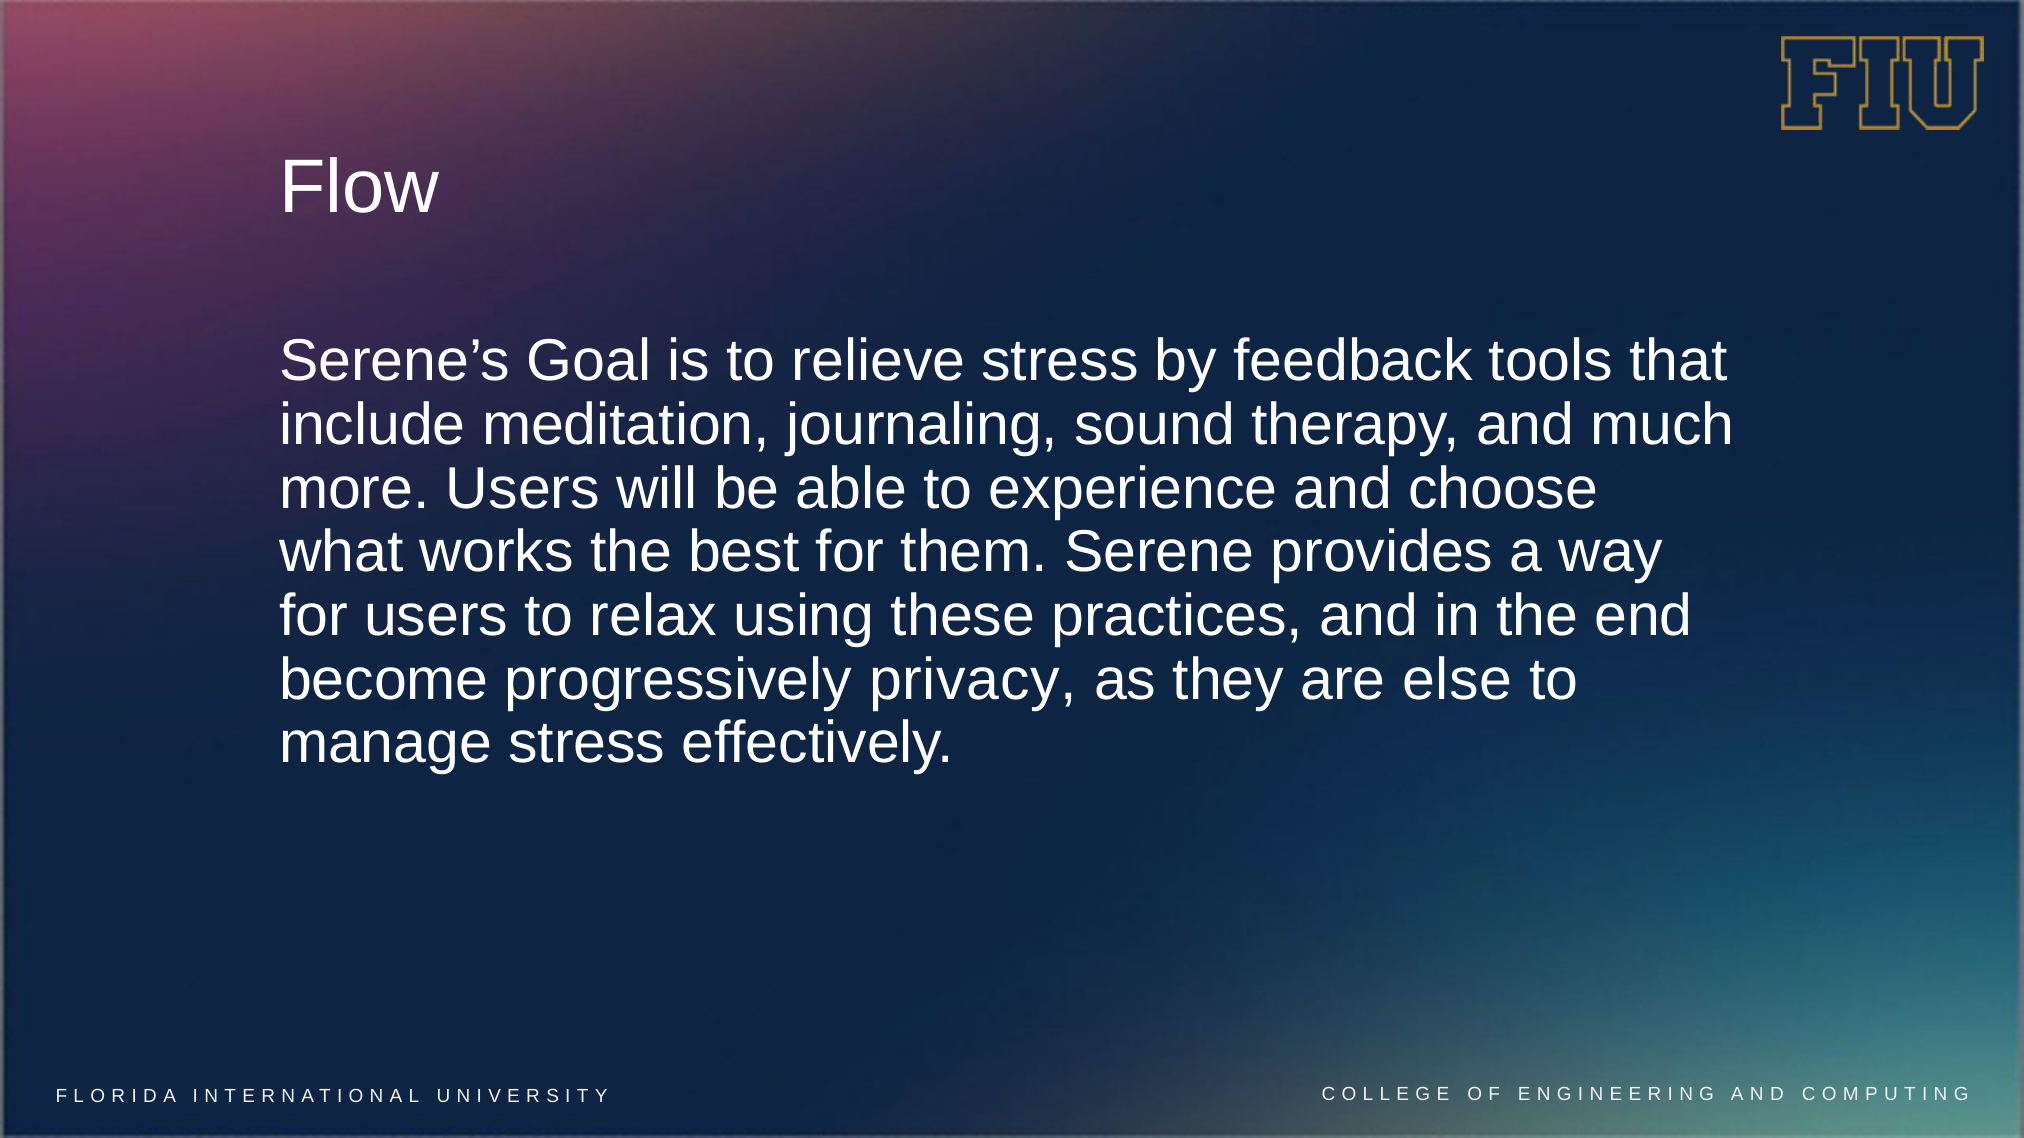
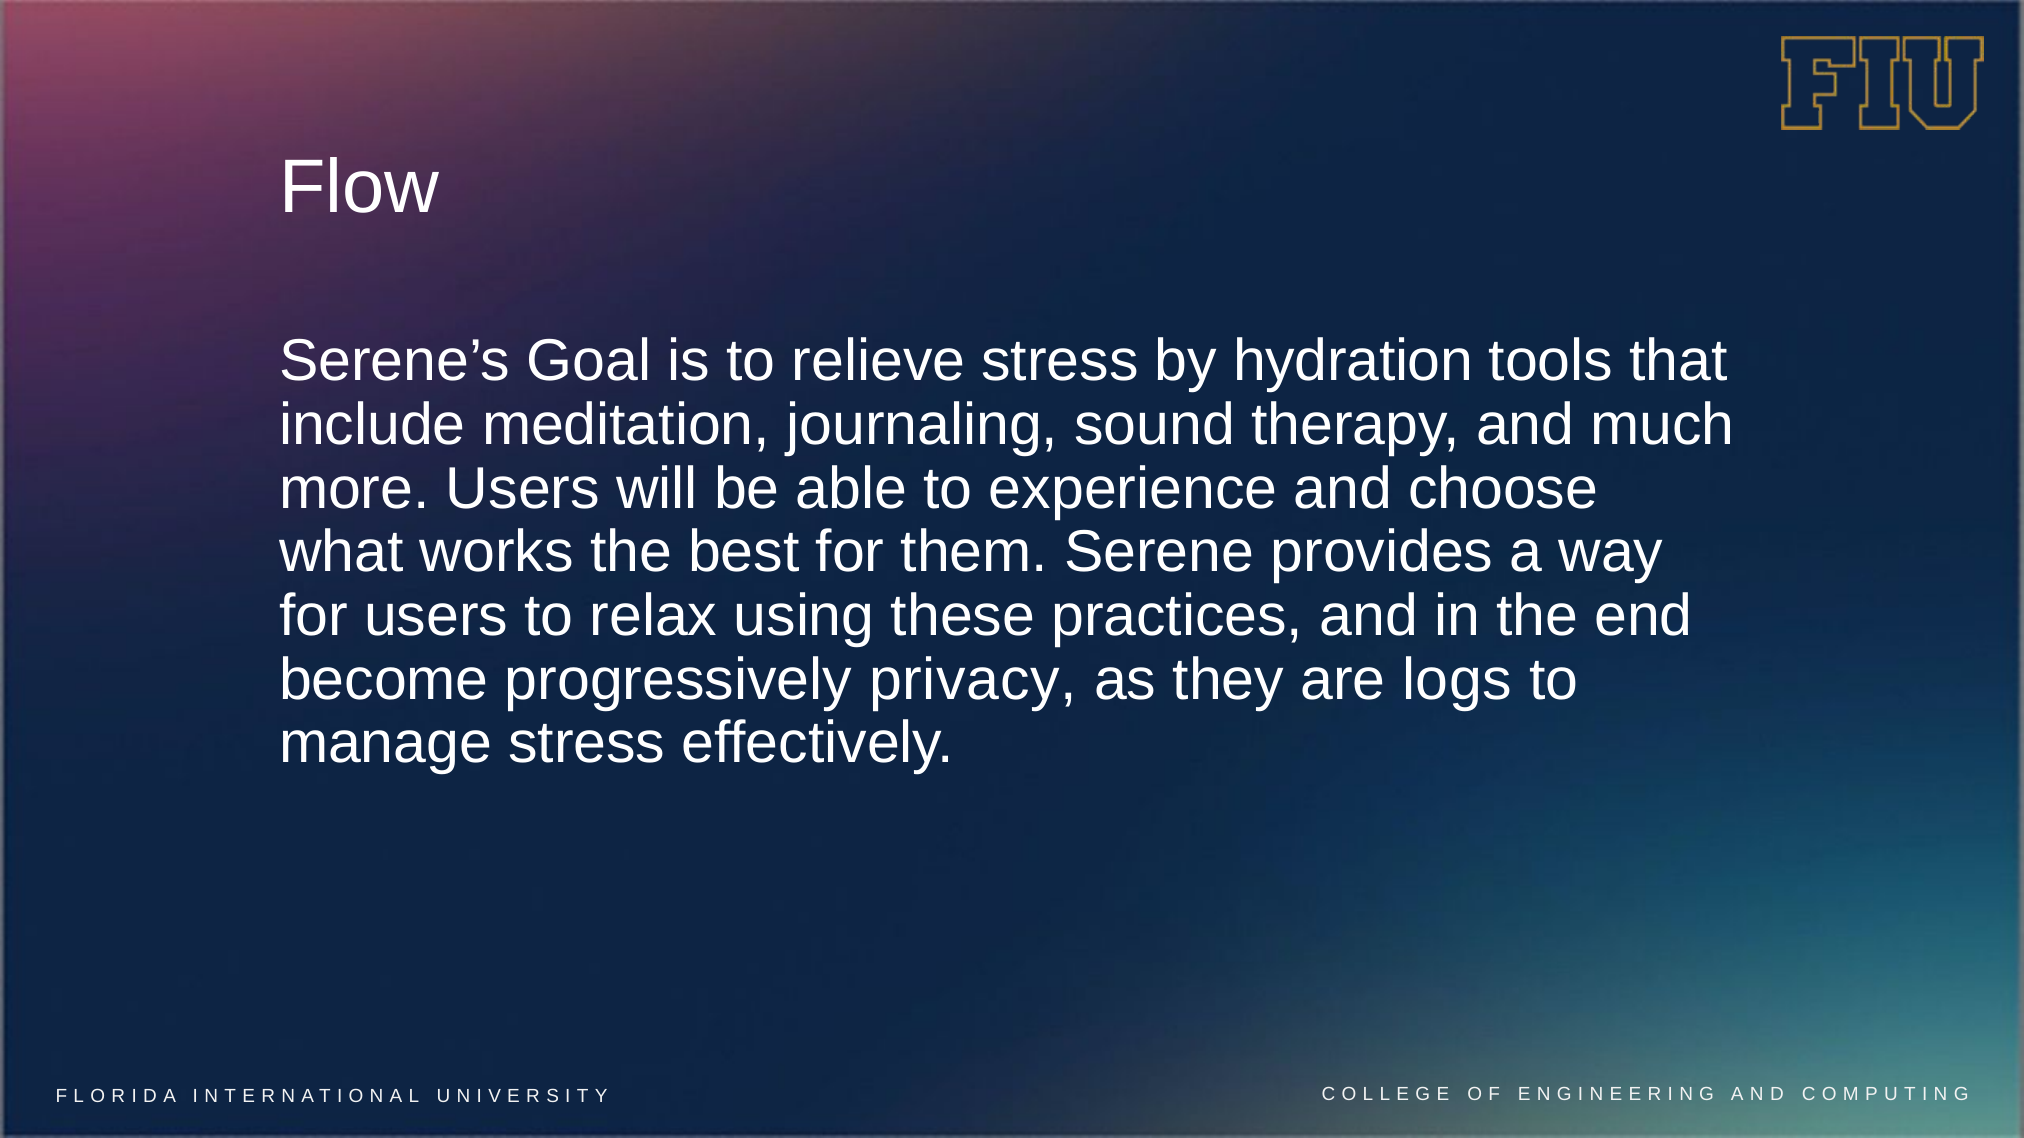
feedback: feedback -> hydration
else: else -> logs
